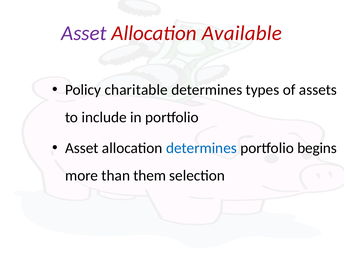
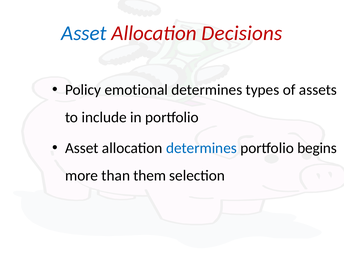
Asset at (84, 33) colour: purple -> blue
Available: Available -> Decisions
charitable: charitable -> emotional
